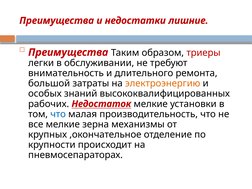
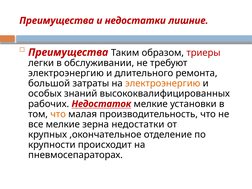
внимательность at (66, 73): внимательность -> электроэнергию
что at (58, 114) colour: blue -> orange
зерна механизмы: механизмы -> недостатки
